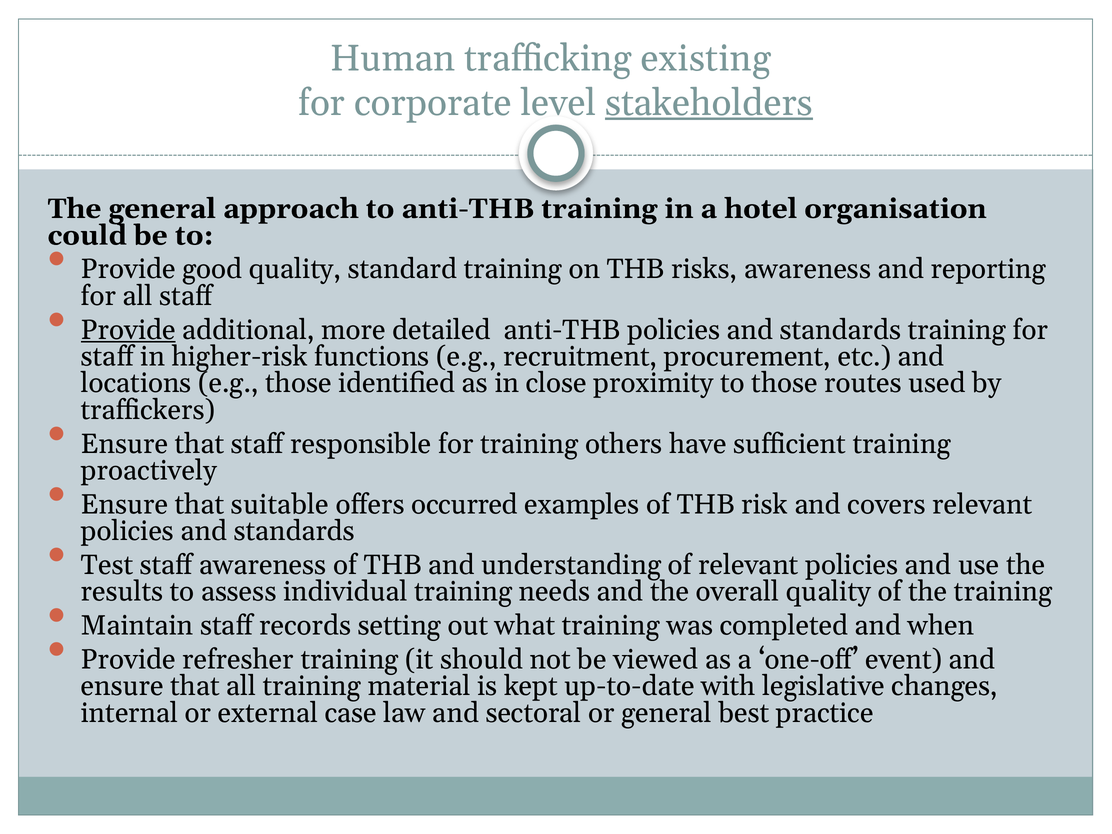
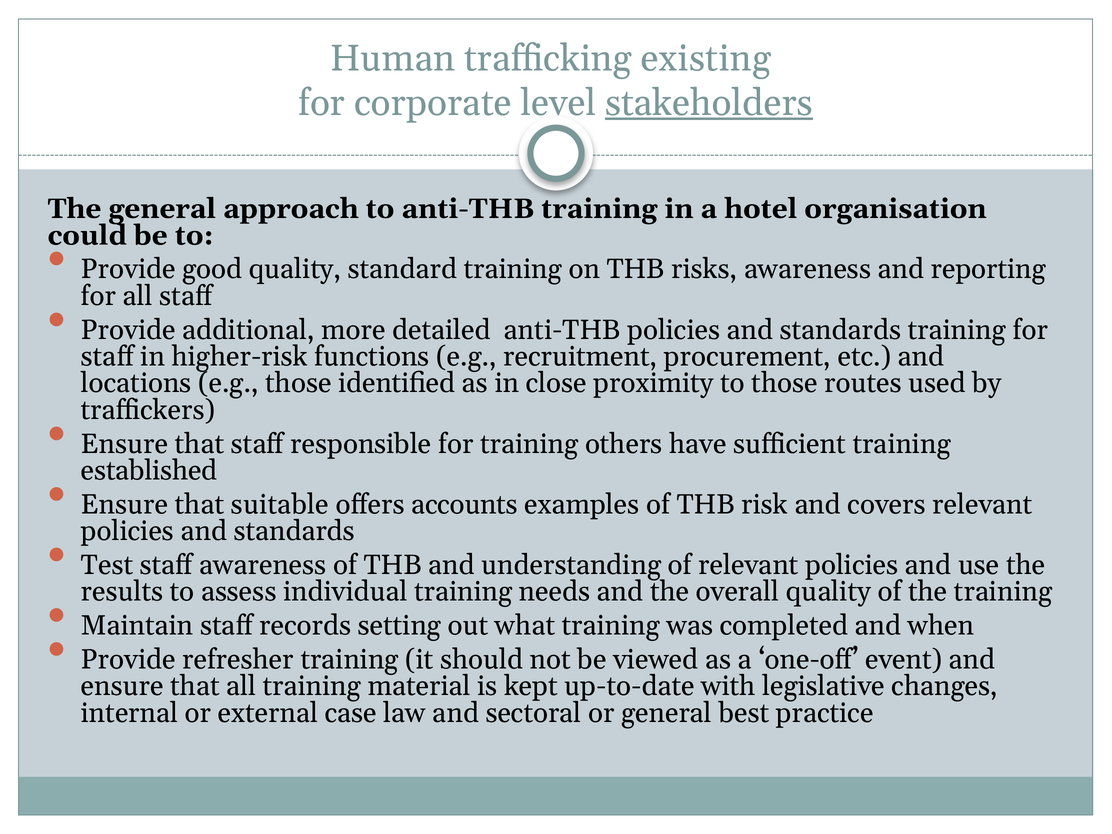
Provide at (128, 330) underline: present -> none
proactively: proactively -> established
occurred: occurred -> accounts
